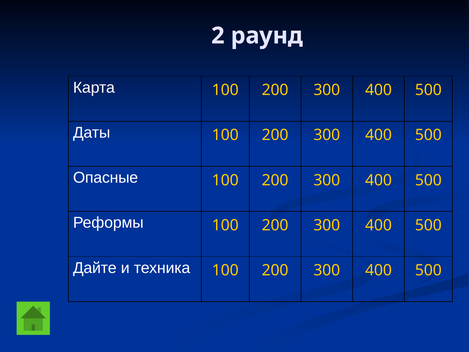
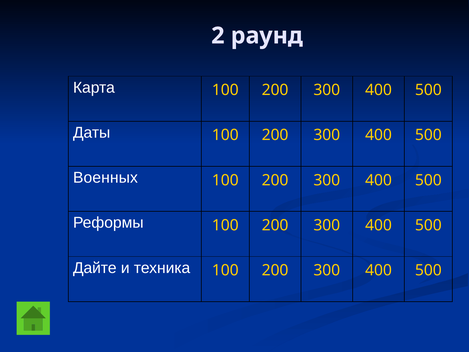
Опасные: Опасные -> Военных
